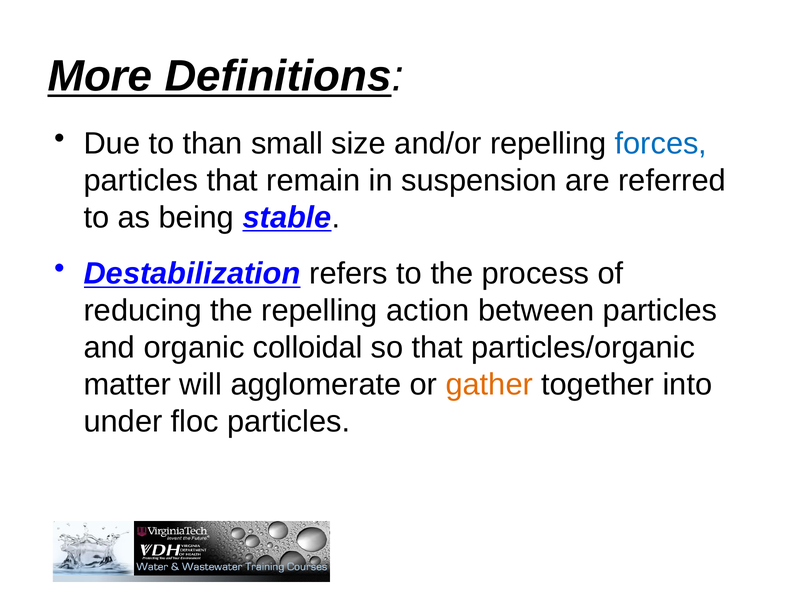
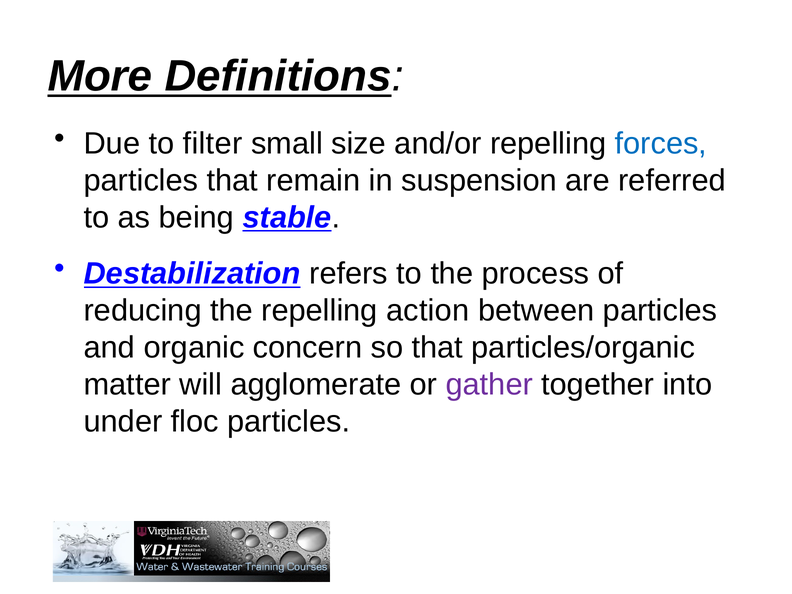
than: than -> filter
colloidal: colloidal -> concern
gather colour: orange -> purple
